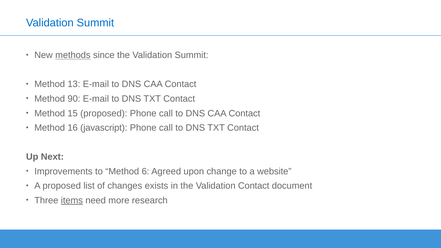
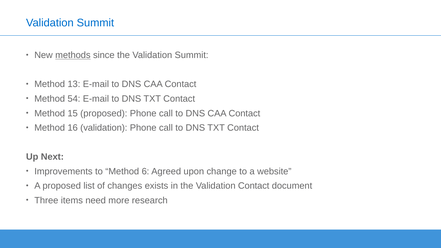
90: 90 -> 54
16 javascript: javascript -> validation
items underline: present -> none
